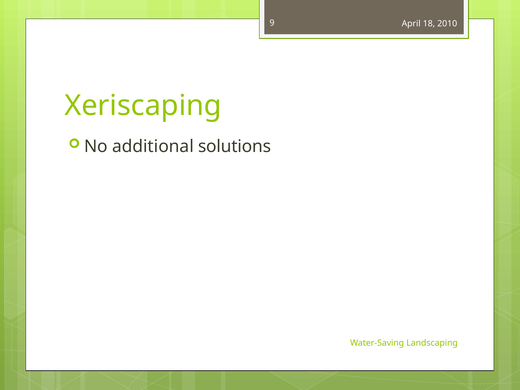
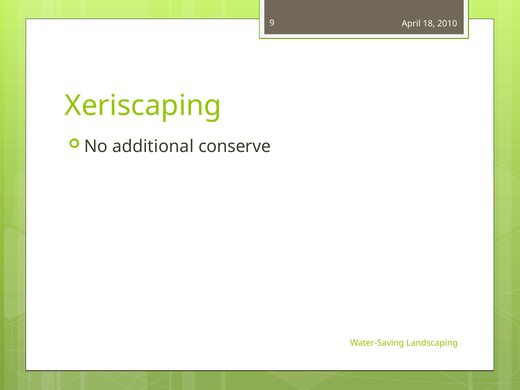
solutions: solutions -> conserve
